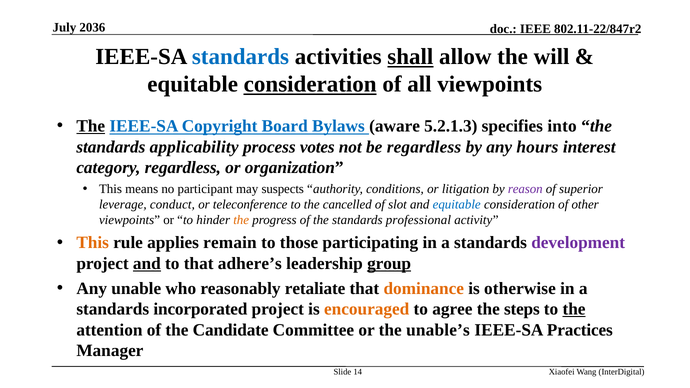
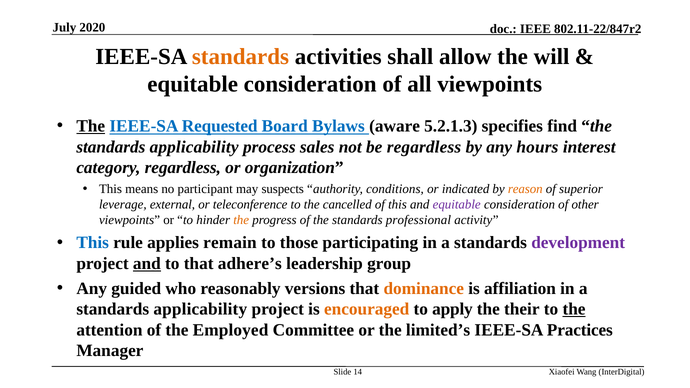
2036: 2036 -> 2020
standards at (240, 57) colour: blue -> orange
shall underline: present -> none
consideration at (310, 84) underline: present -> none
Copyright: Copyright -> Requested
into: into -> find
votes: votes -> sales
litigation: litigation -> indicated
reason colour: purple -> orange
conduct: conduct -> external
of slot: slot -> this
equitable at (457, 205) colour: blue -> purple
This at (93, 243) colour: orange -> blue
group underline: present -> none
unable: unable -> guided
retaliate: retaliate -> versions
otherwise: otherwise -> affiliation
incorporated at (200, 309): incorporated -> applicability
agree: agree -> apply
steps: steps -> their
Candidate: Candidate -> Employed
unable’s: unable’s -> limited’s
